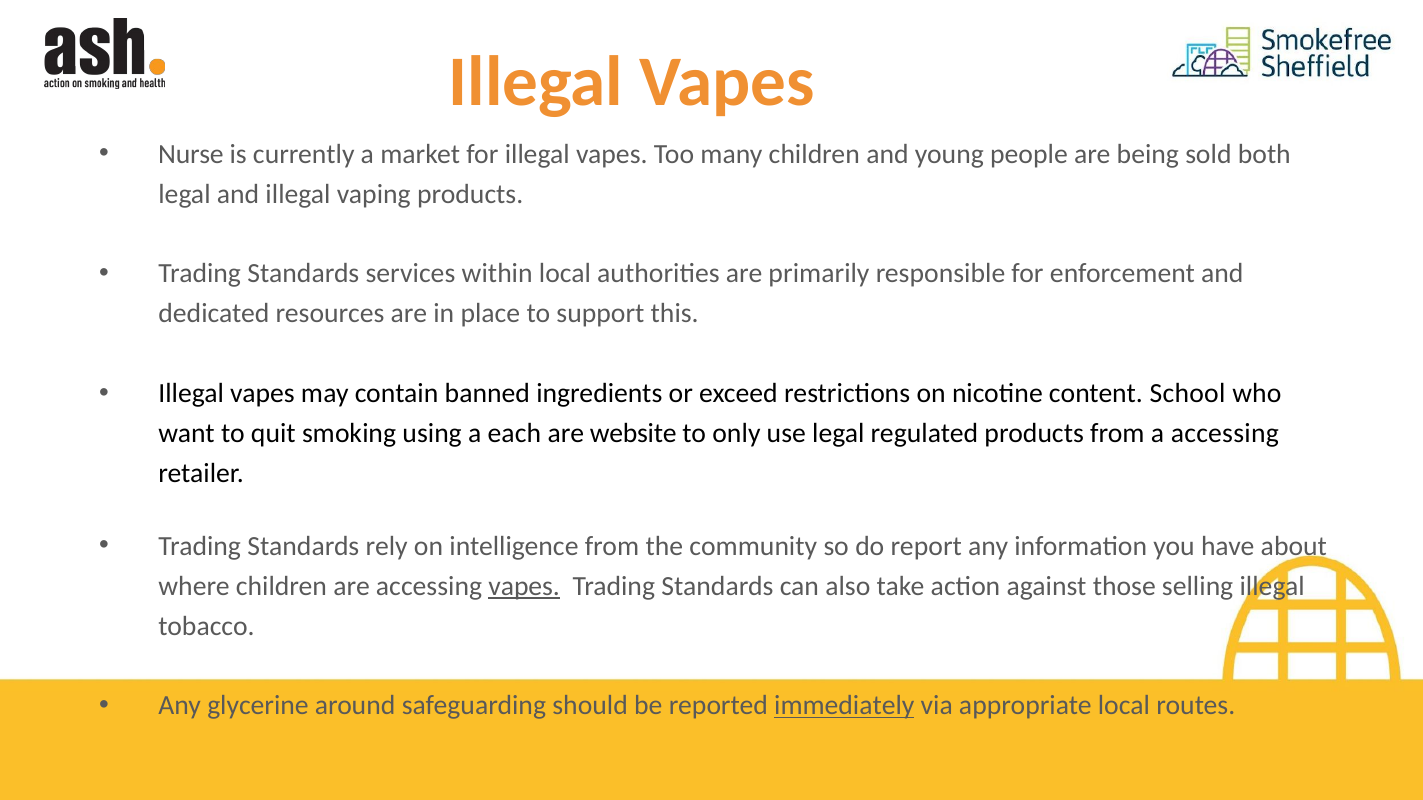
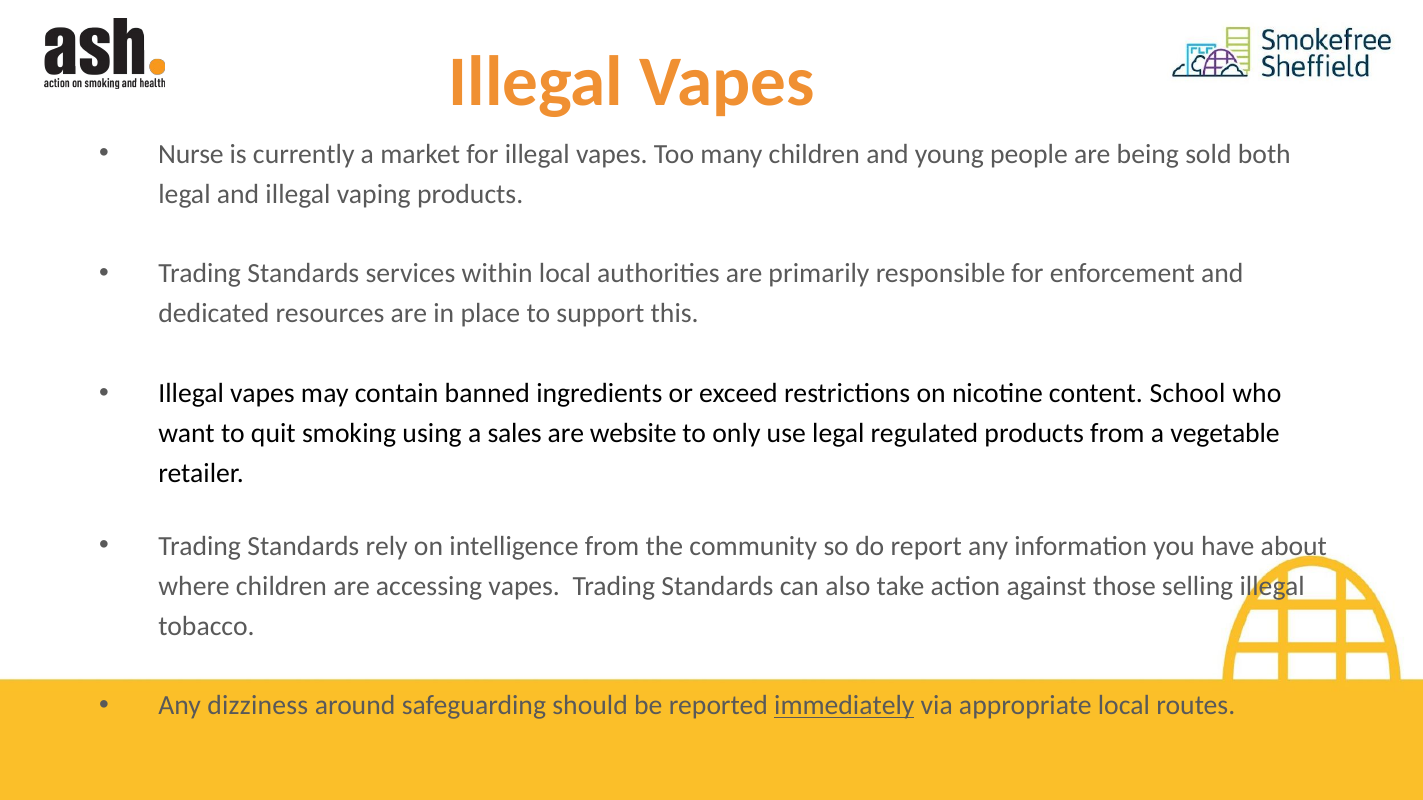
each: each -> sales
a accessing: accessing -> vegetable
vapes at (524, 586) underline: present -> none
glycerine: glycerine -> dizziness
